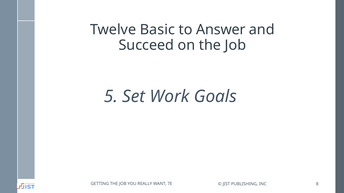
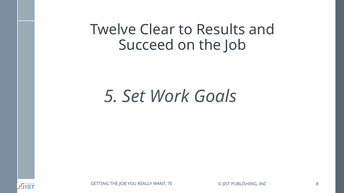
Basic: Basic -> Clear
Answer: Answer -> Results
